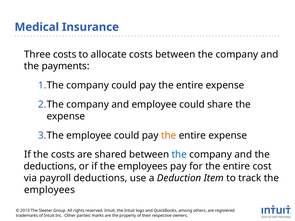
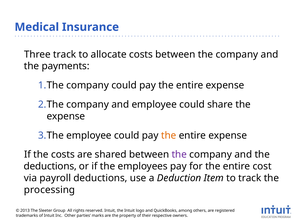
Three costs: costs -> track
the at (179, 155) colour: blue -> purple
employees at (49, 190): employees -> processing
